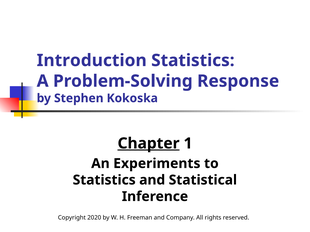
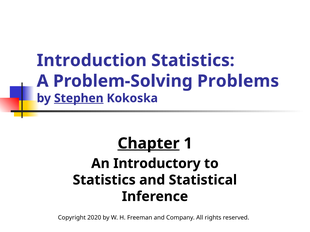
Response: Response -> Problems
Stephen underline: none -> present
Experiments: Experiments -> Introductory
